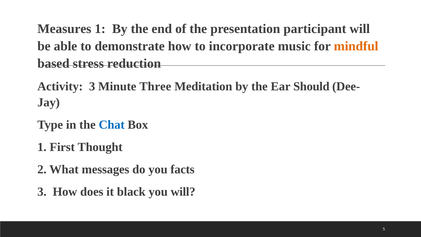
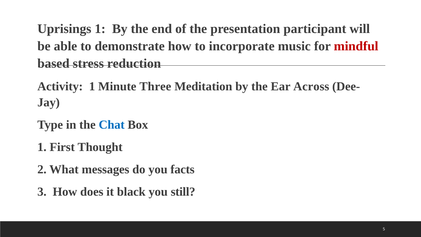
Measures: Measures -> Uprisings
mindful colour: orange -> red
Activity 3: 3 -> 1
Should: Should -> Across
you will: will -> still
